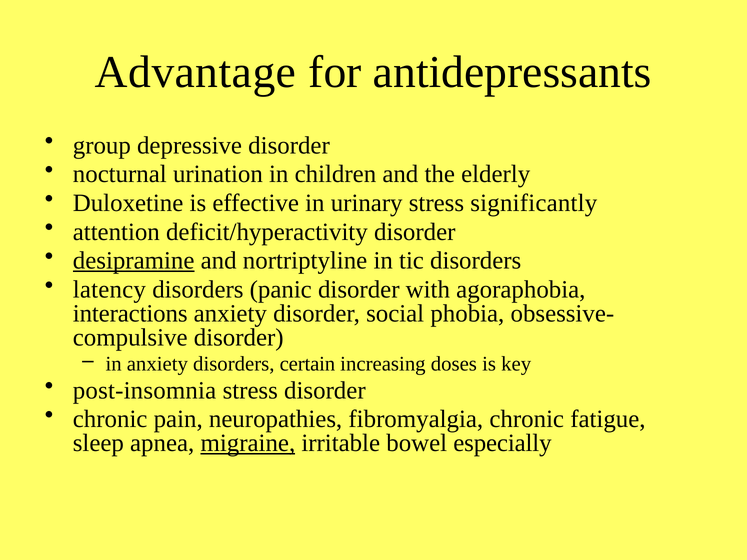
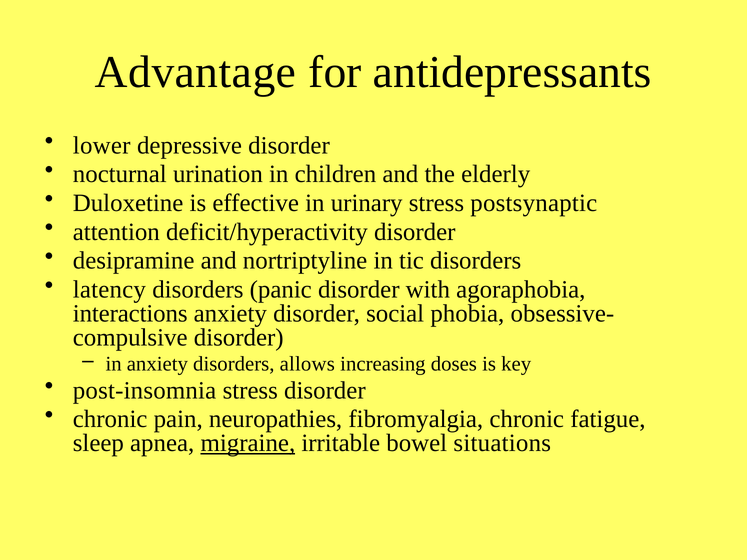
group: group -> lower
significantly: significantly -> postsynaptic
desipramine underline: present -> none
certain: certain -> allows
especially: especially -> situations
